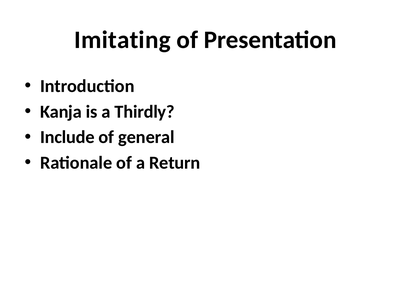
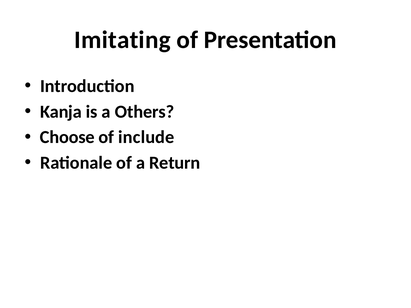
Thirdly: Thirdly -> Others
Include: Include -> Choose
general: general -> include
